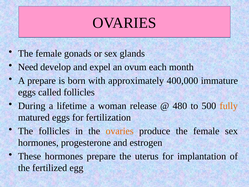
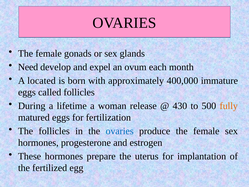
A prepare: prepare -> located
480: 480 -> 430
ovaries at (120, 131) colour: orange -> blue
